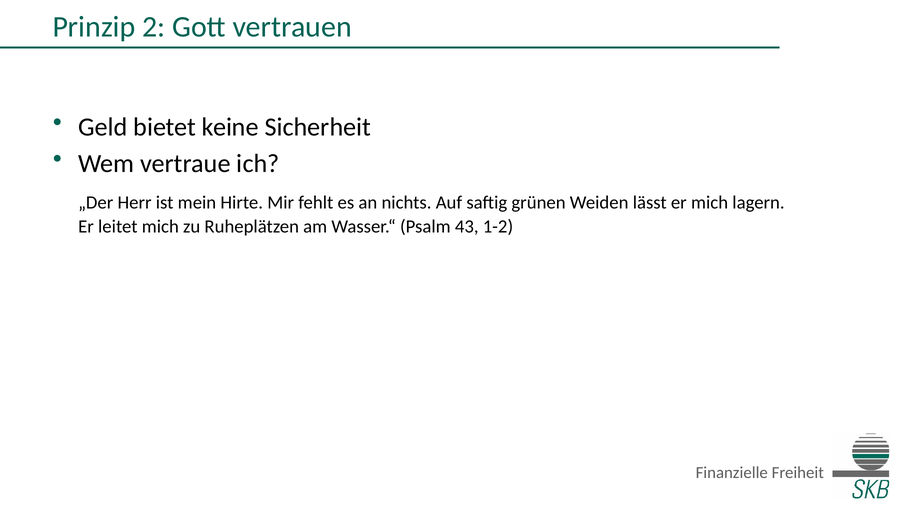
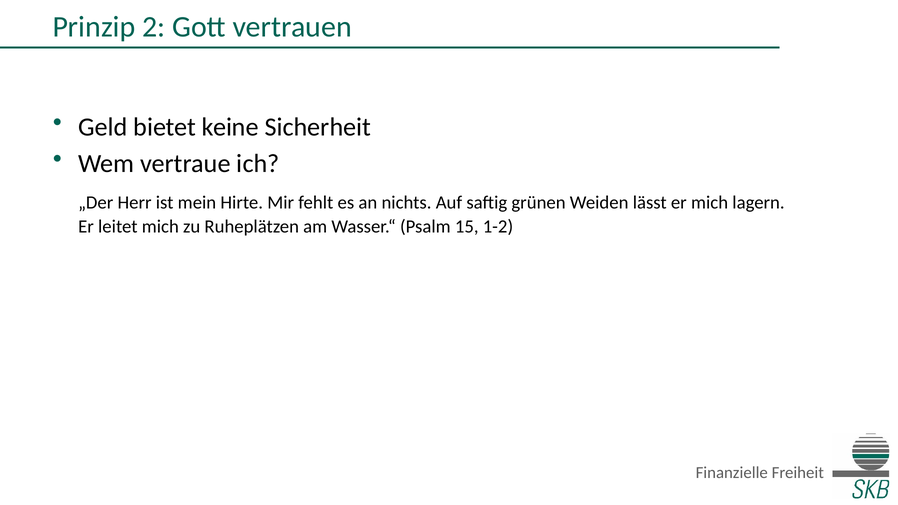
43: 43 -> 15
